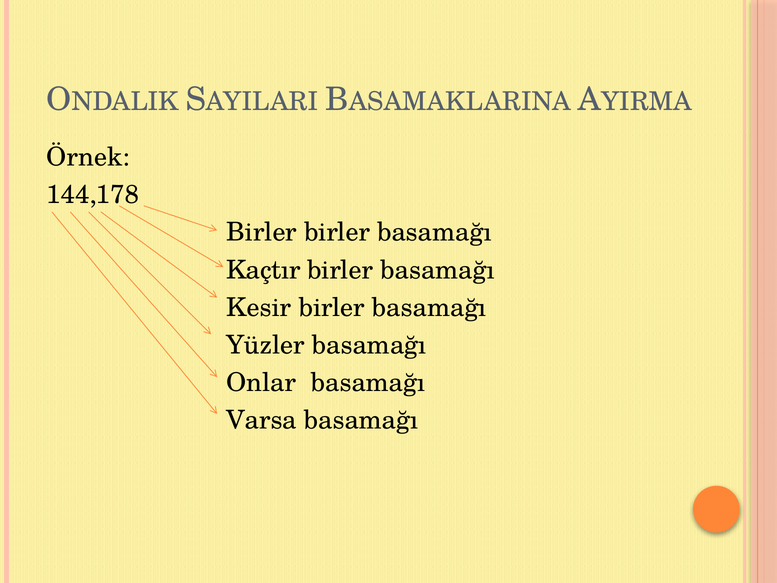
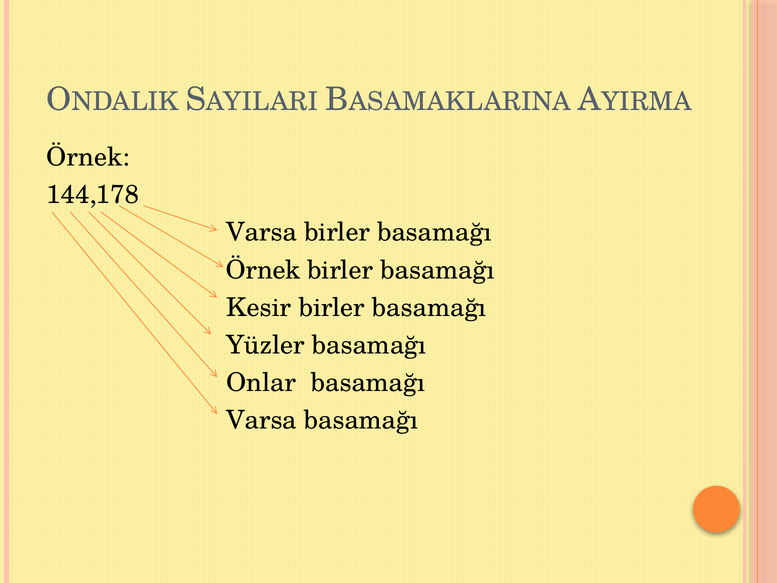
Birler at (262, 232): Birler -> Varsa
Kaçtır at (263, 270): Kaçtır -> Örnek
